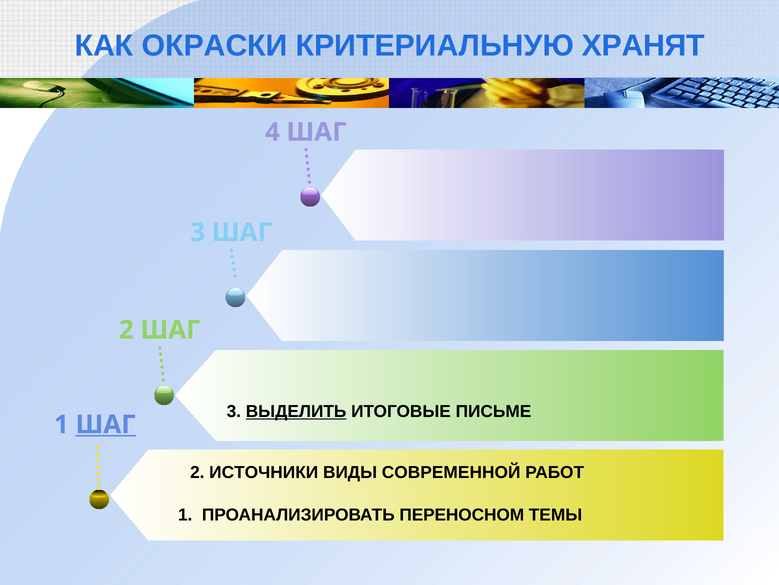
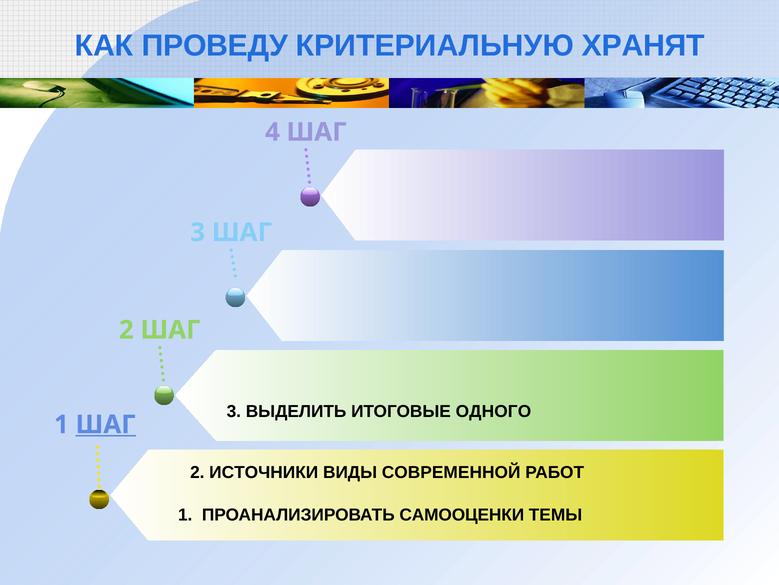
ОКРАСКИ: ОКРАСКИ -> ПРОВЕДУ
ВЫДЕЛИТЬ underline: present -> none
ПИСЬМЕ: ПИСЬМЕ -> ОДНОГО
ПЕРЕНОСНОМ: ПЕРЕНОСНОМ -> САМООЦЕНКИ
